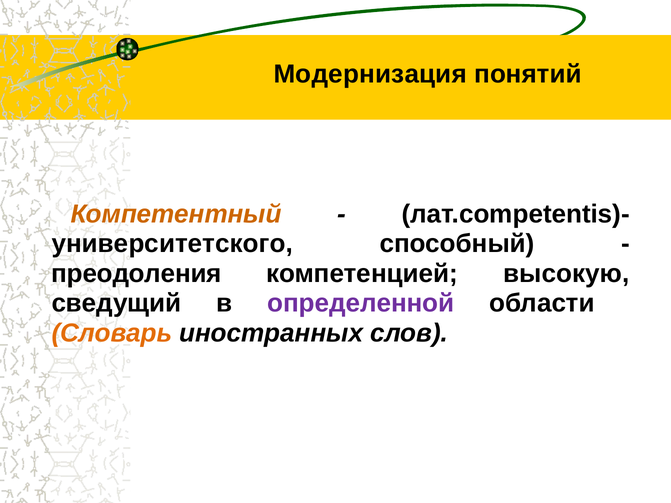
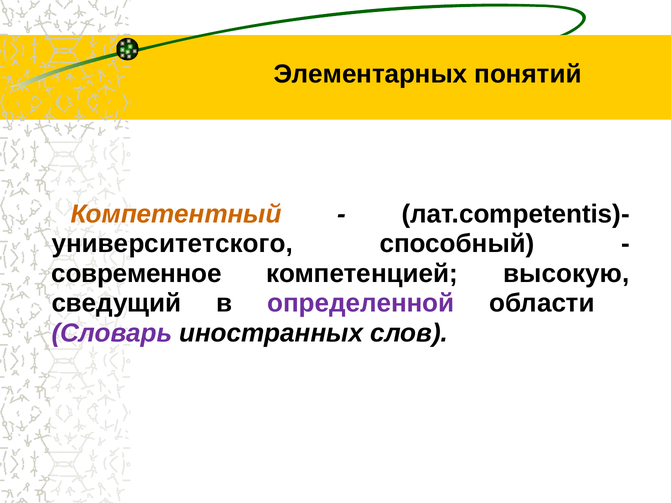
Модернизация: Модернизация -> Элементарных
преодоления: преодоления -> современное
Словарь colour: orange -> purple
